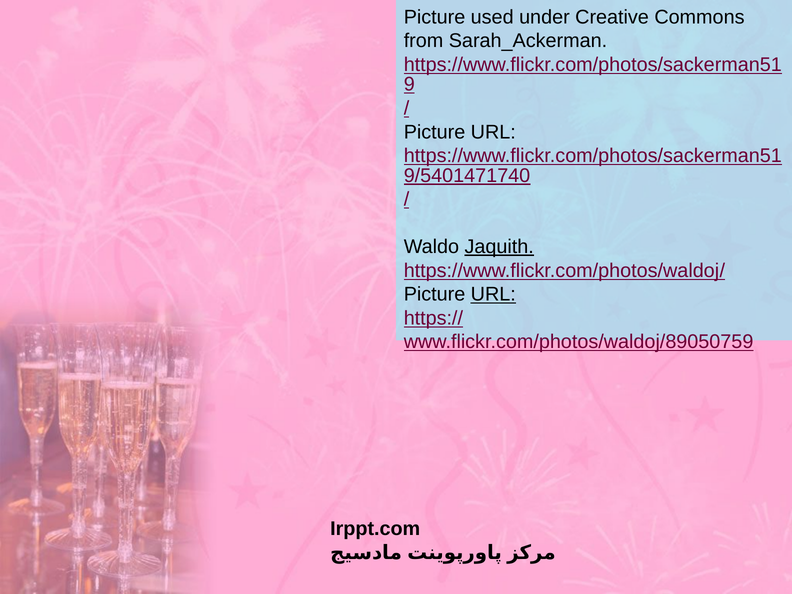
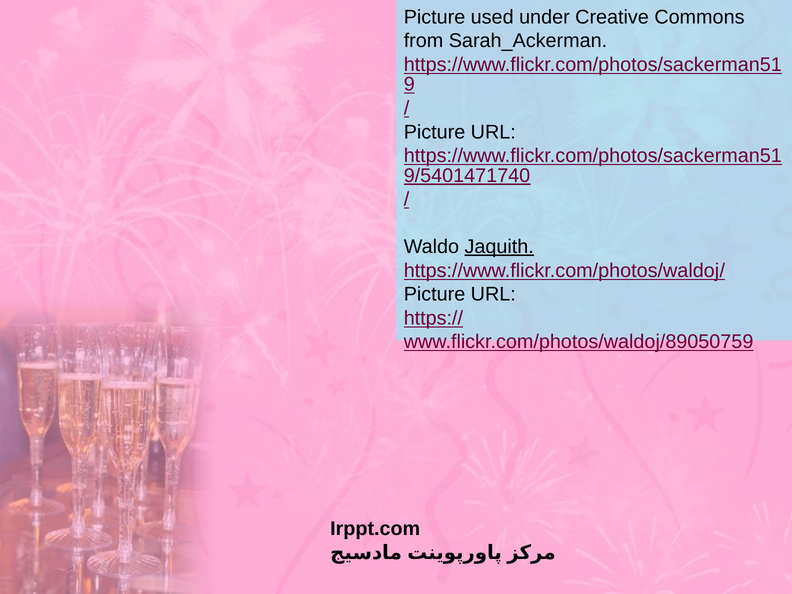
URL at (493, 294) underline: present -> none
